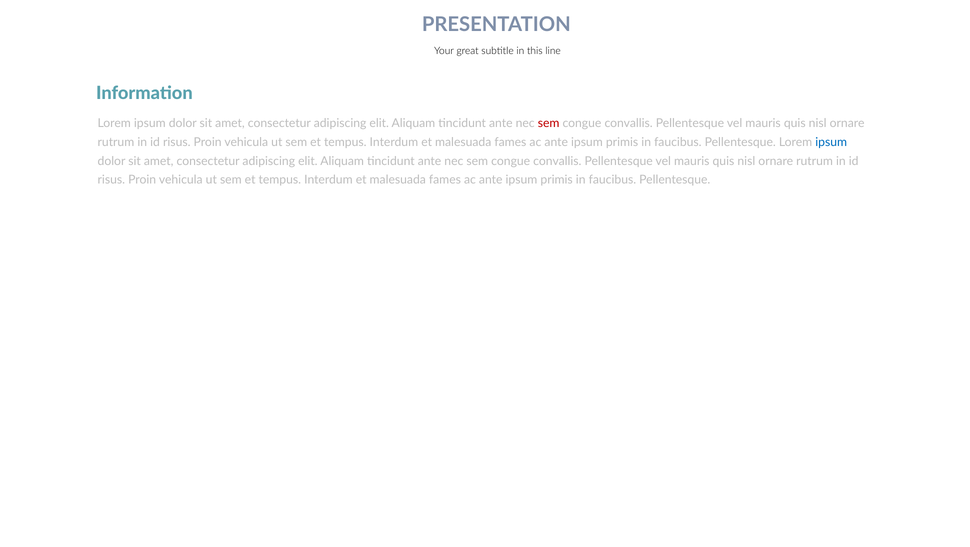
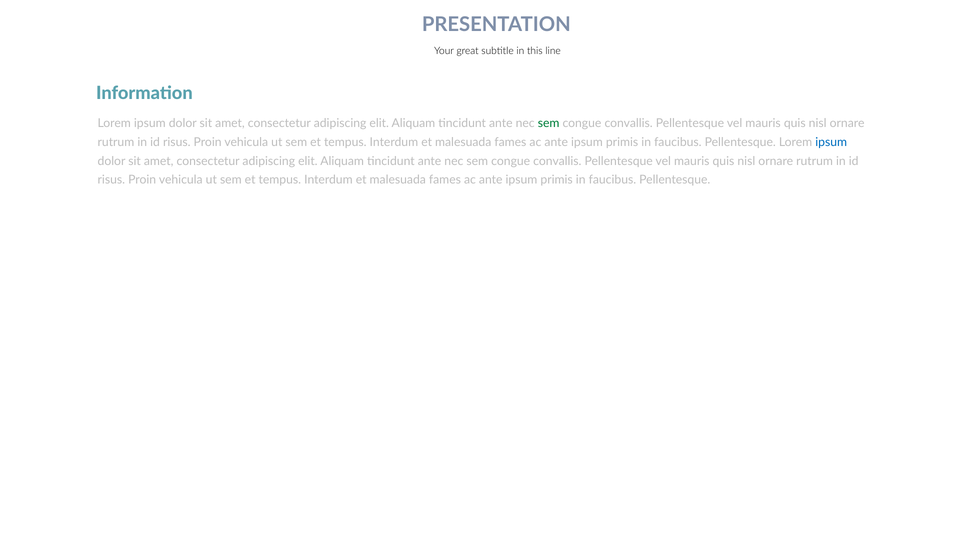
sem at (549, 123) colour: red -> green
